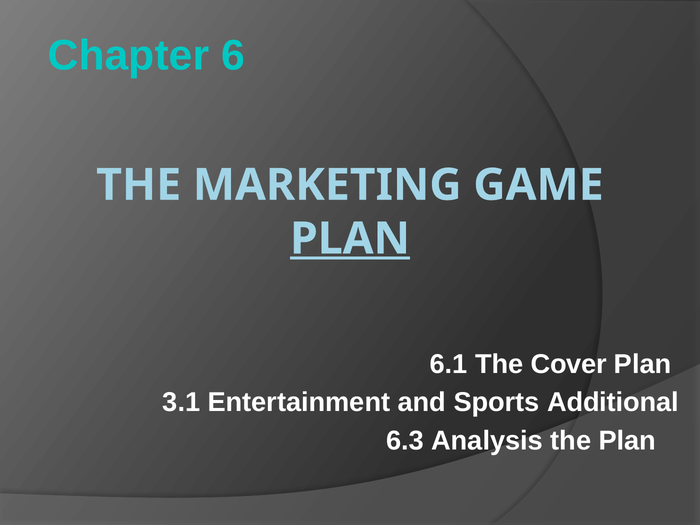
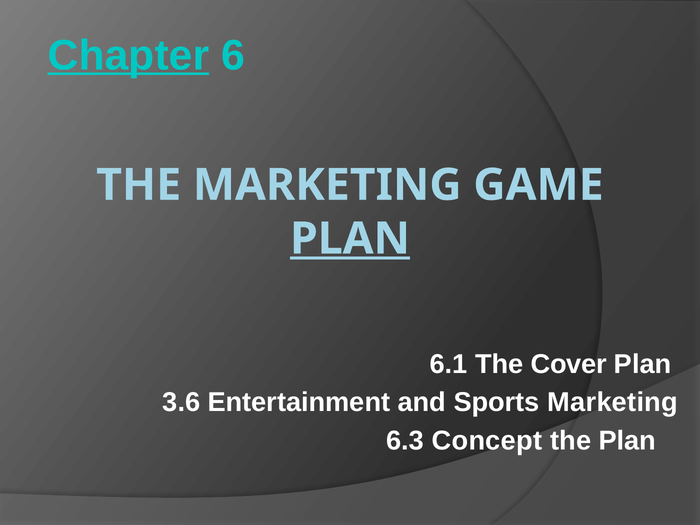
Chapter underline: none -> present
3.1: 3.1 -> 3.6
Sports Additional: Additional -> Marketing
Analysis: Analysis -> Concept
